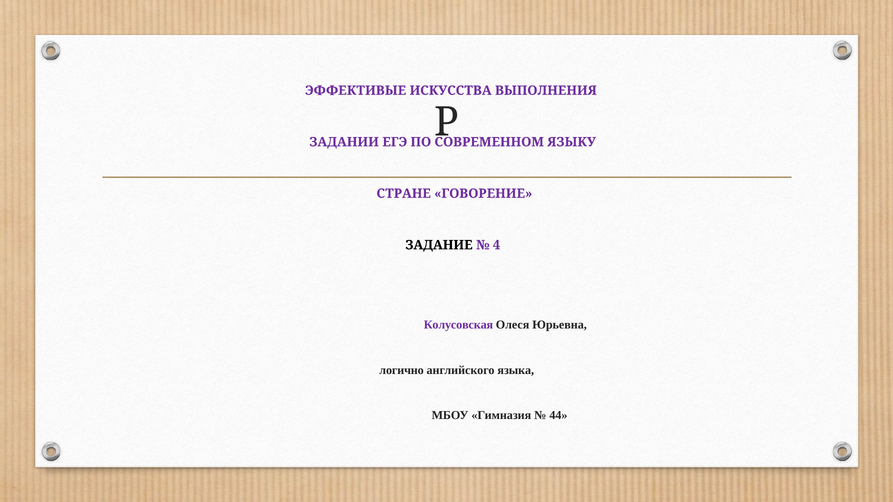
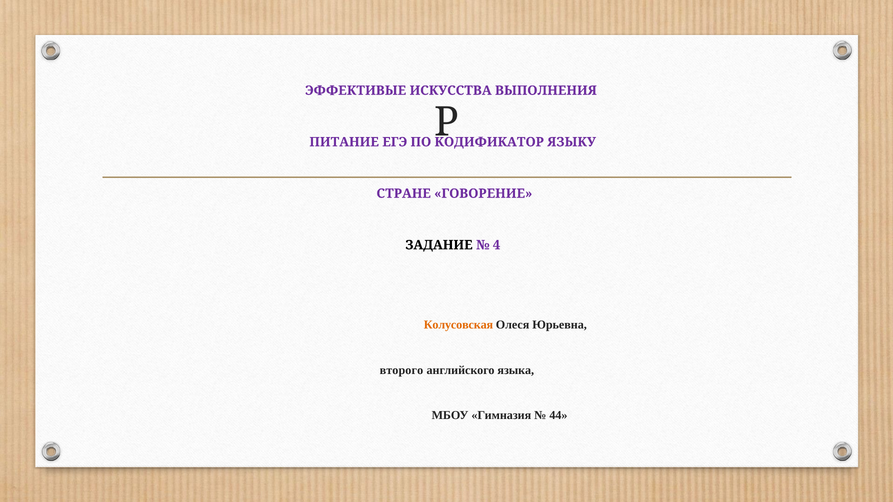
ЗАДАНИИ: ЗАДАНИИ -> ПИТАНИЕ
СОВРЕМЕННОМ: СОВРЕМЕННОМ -> КОДИФИКАТОР
Колусовская colour: purple -> orange
логично: логично -> второго
